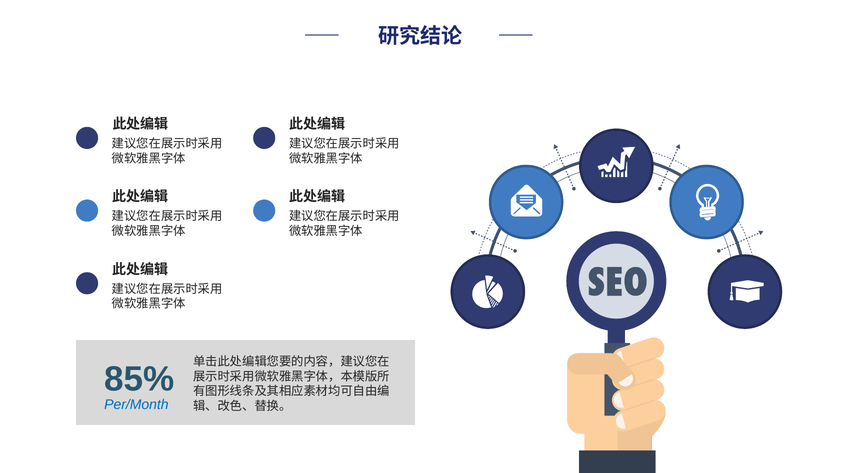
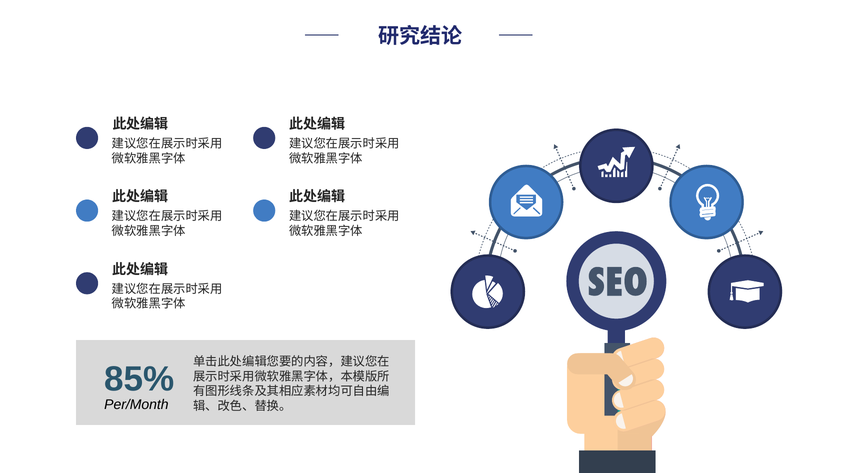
Per/Month colour: blue -> black
